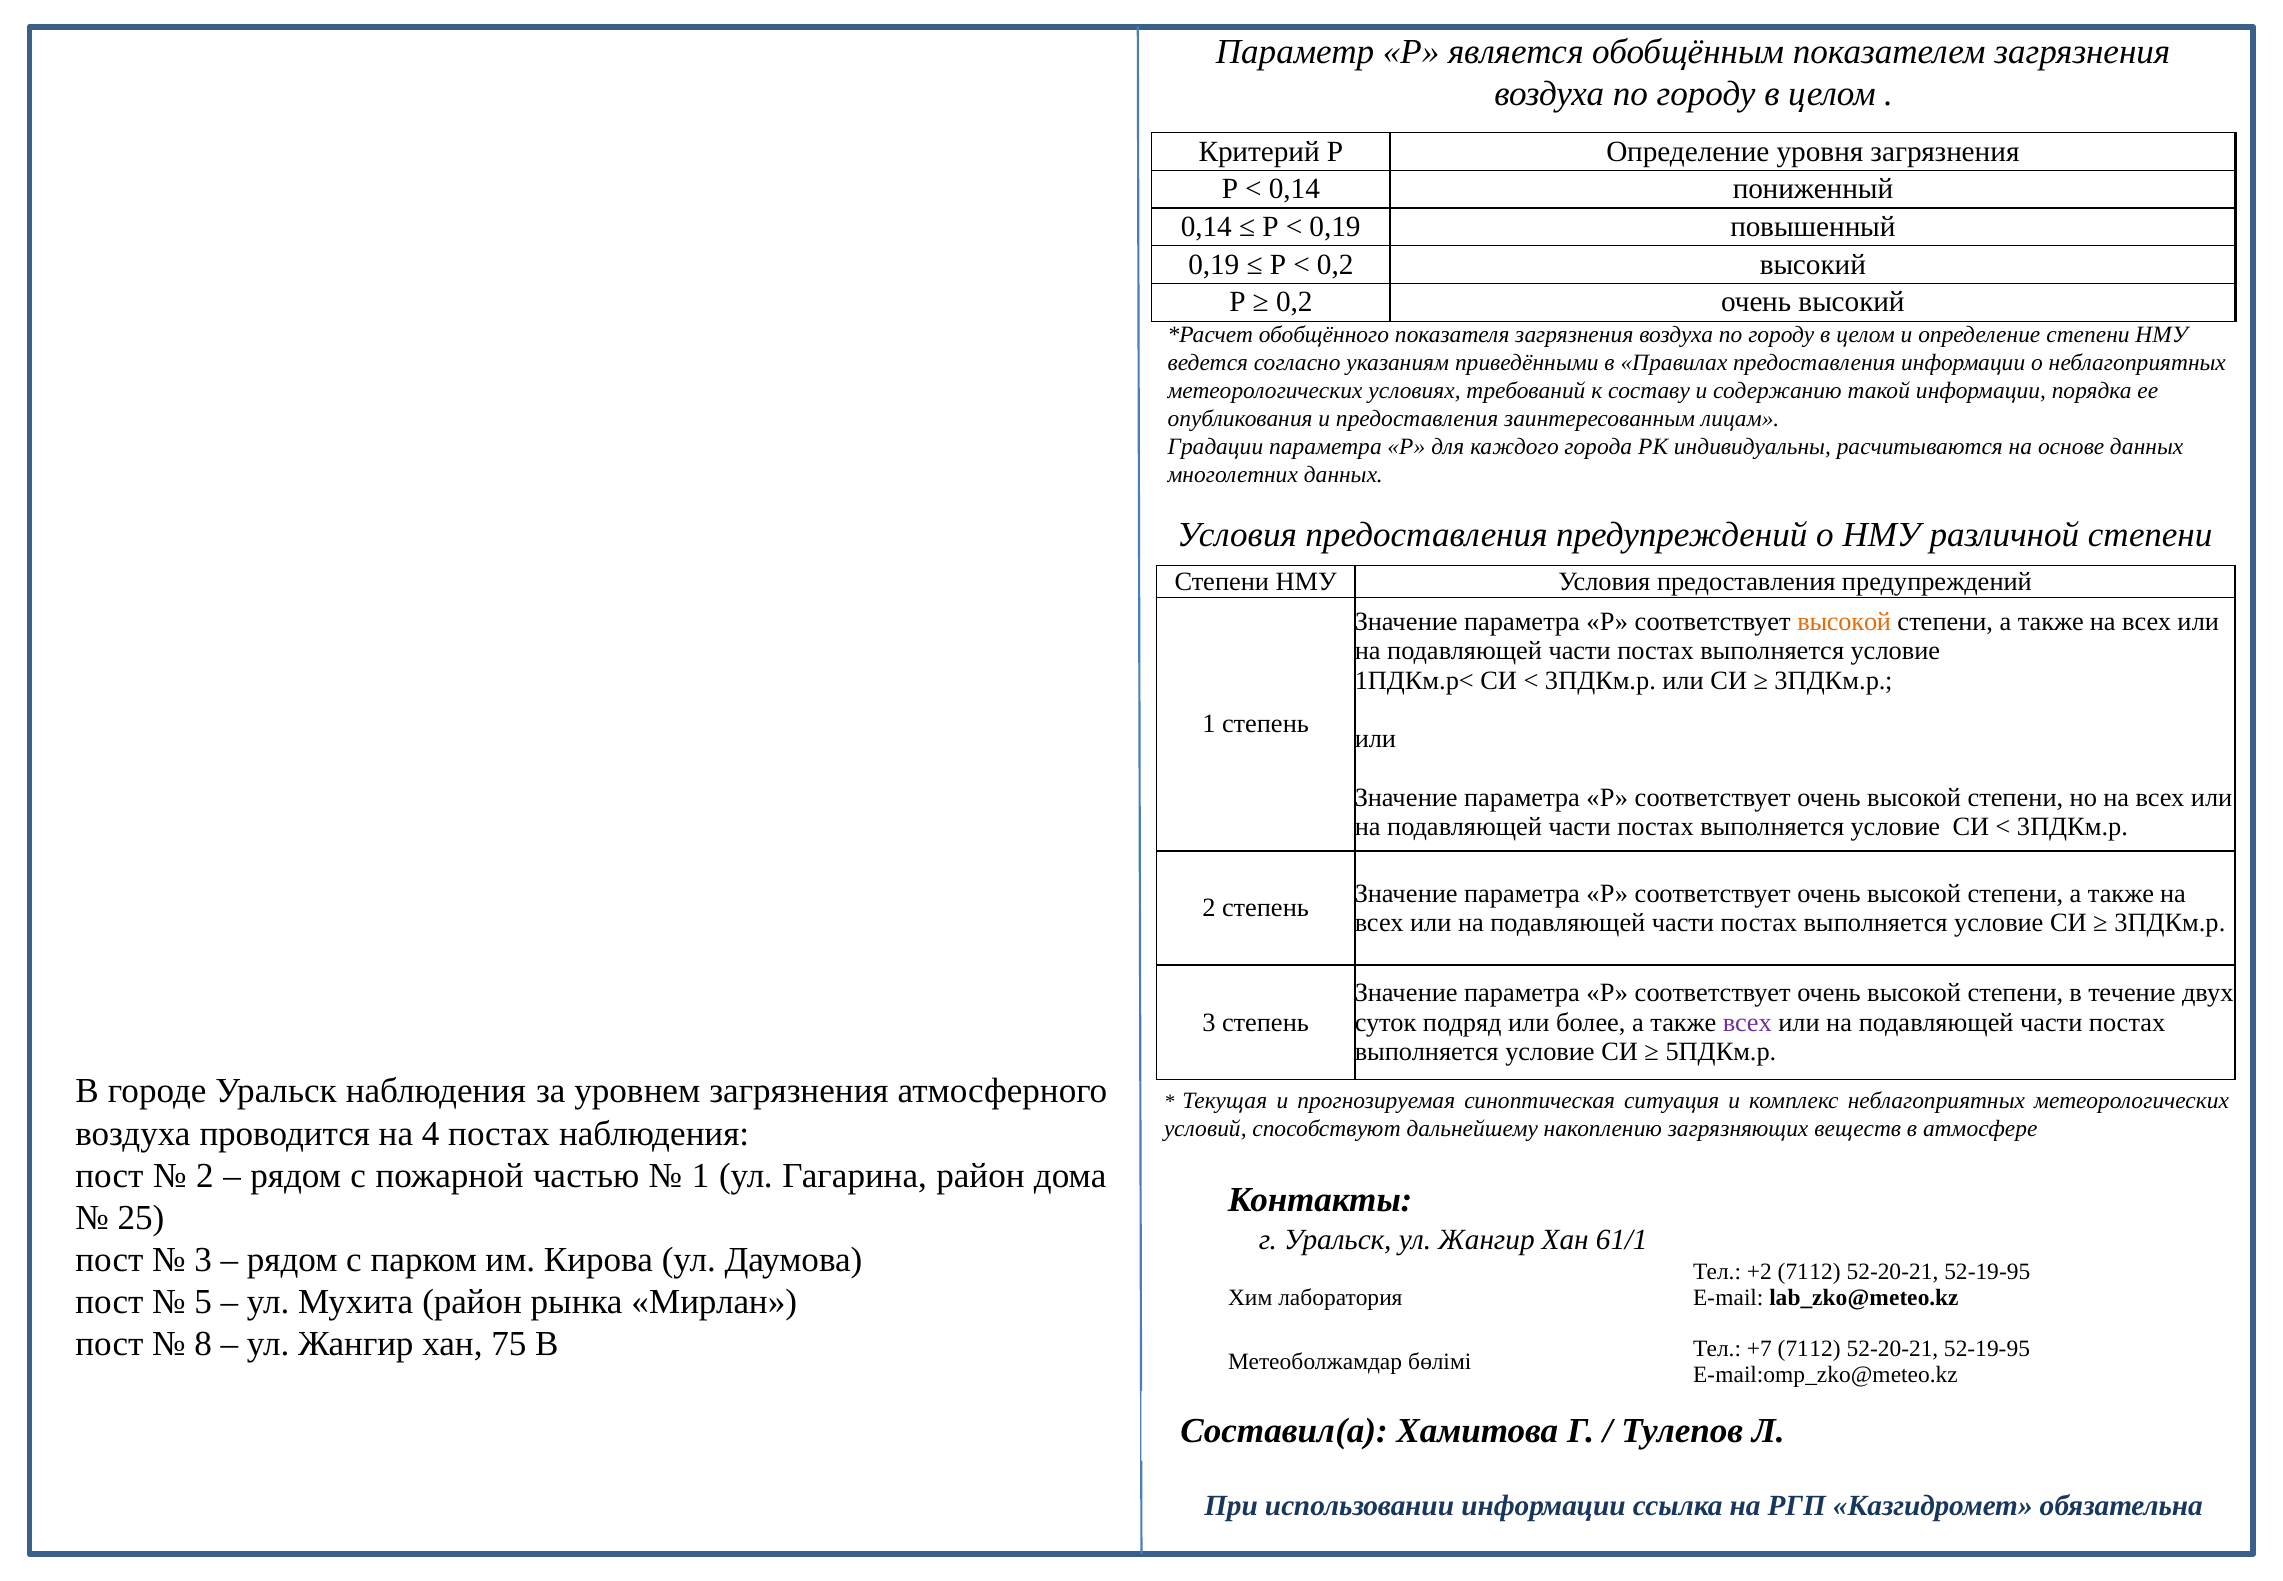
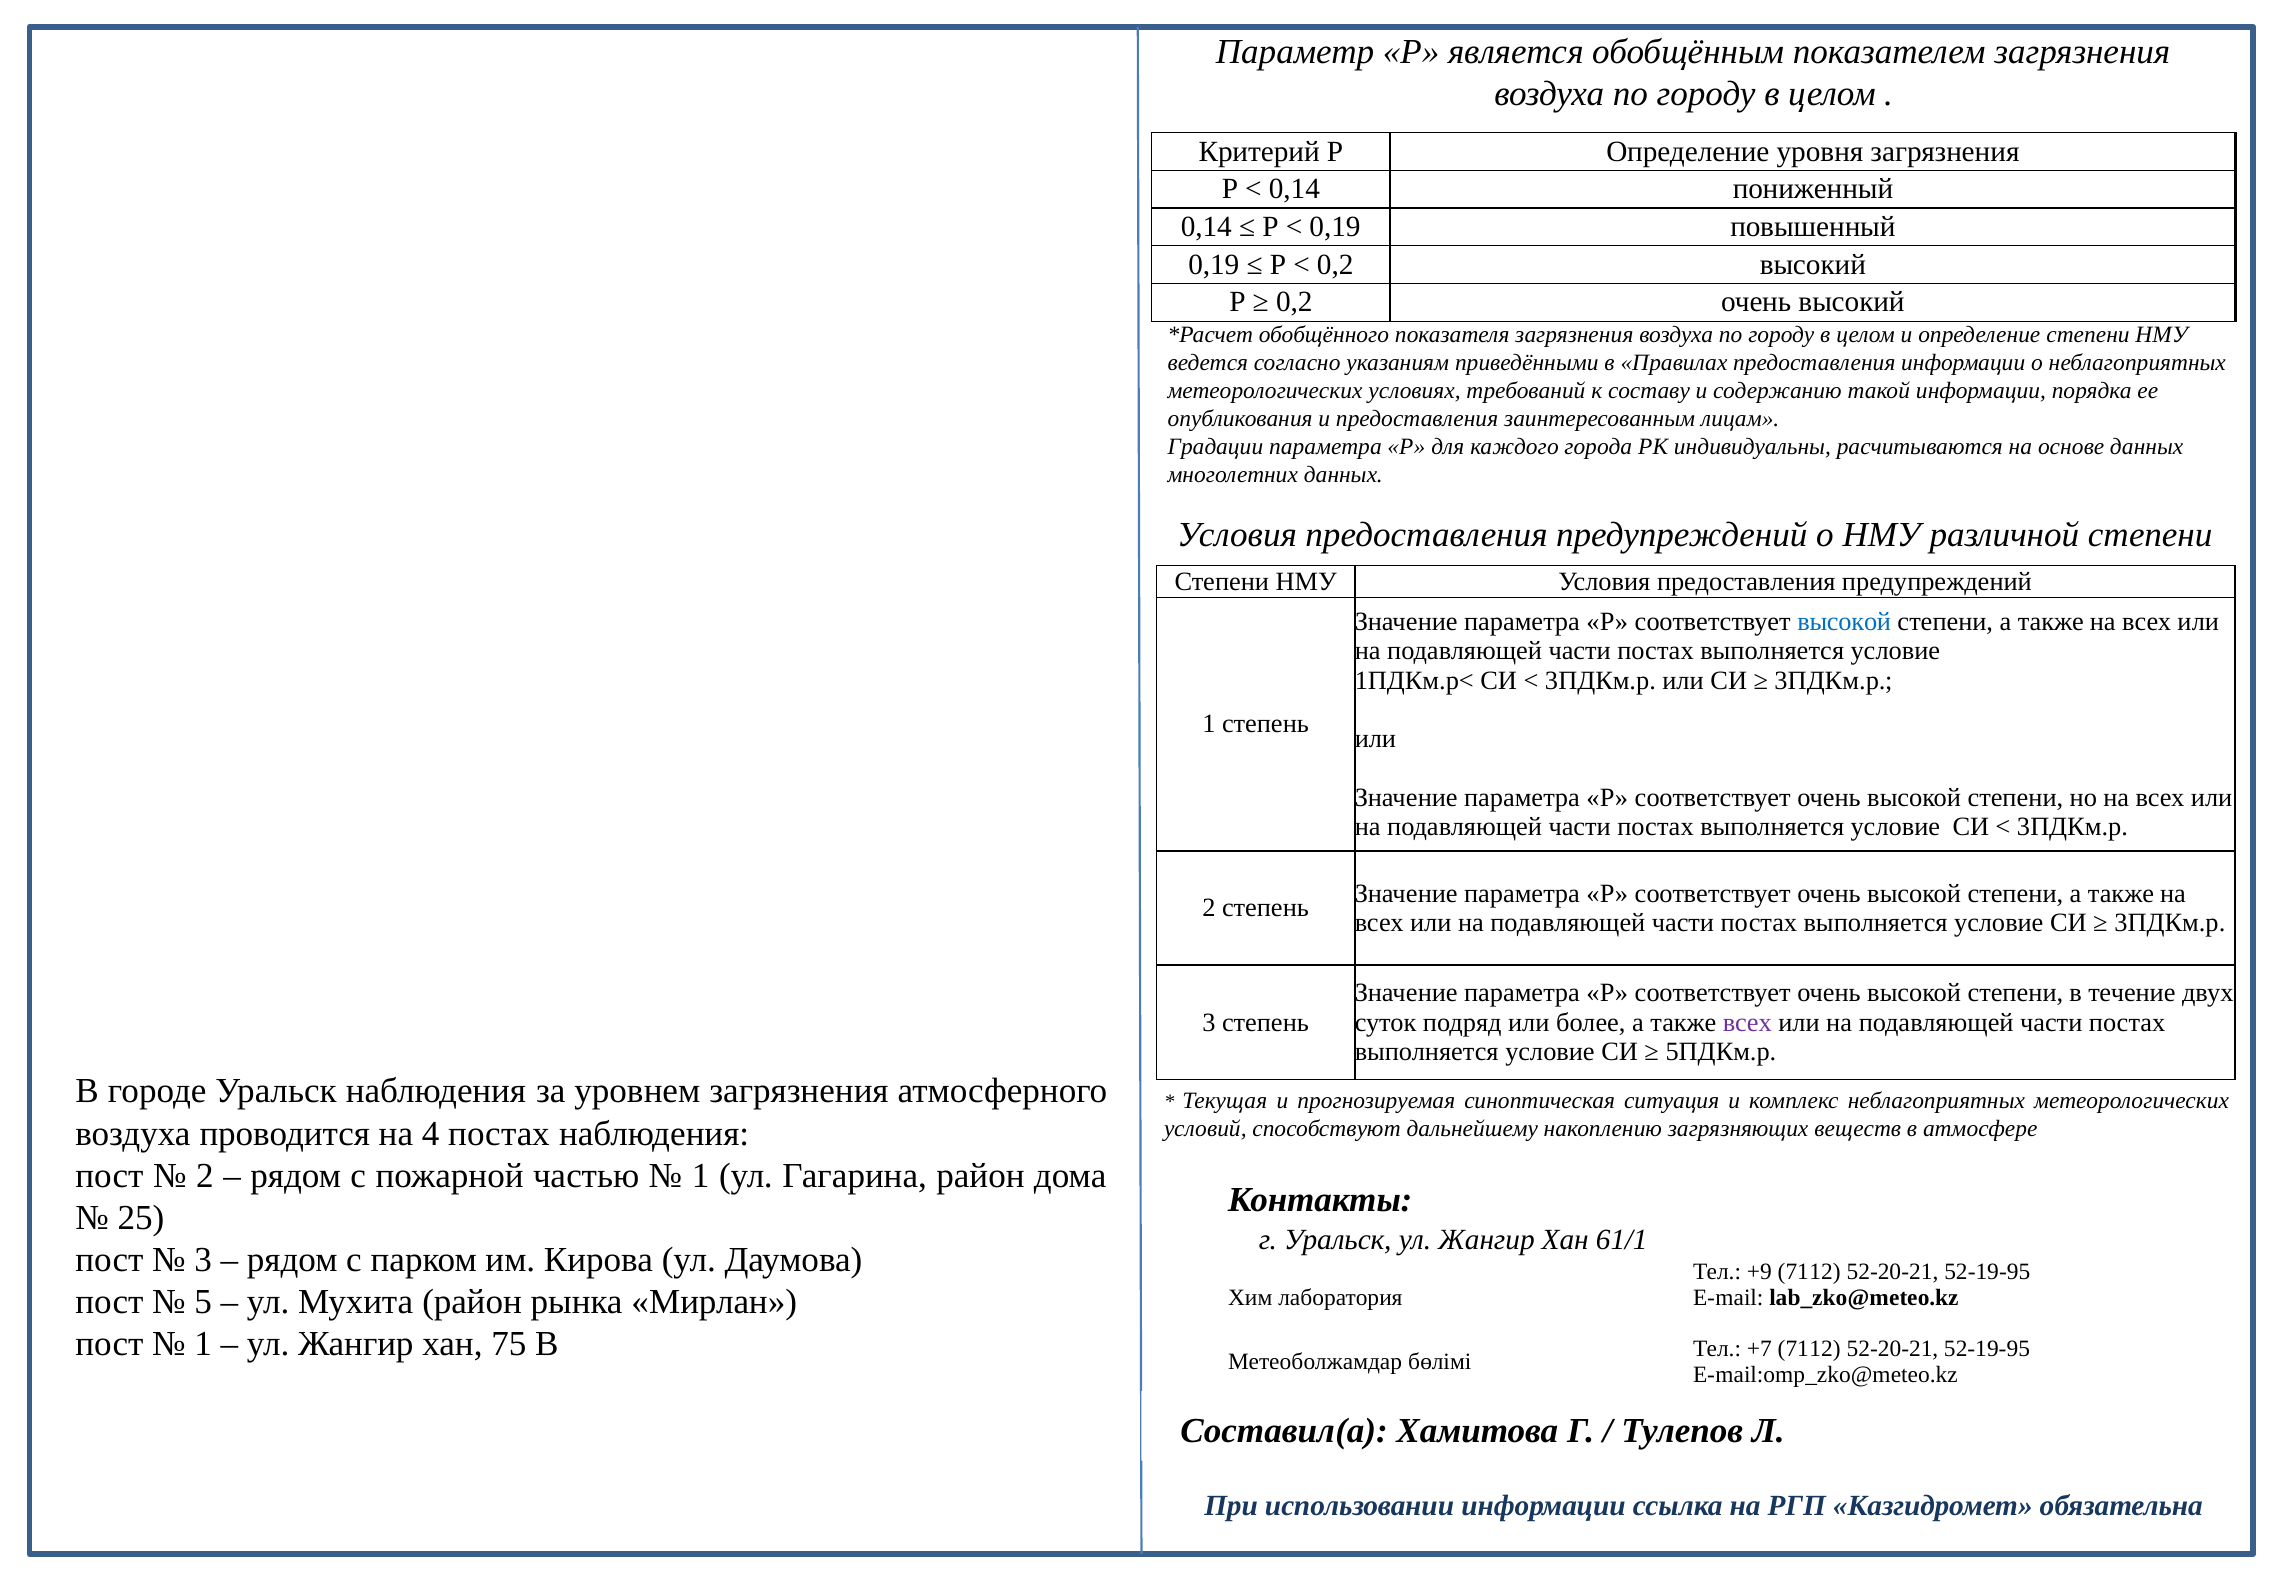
высокой at (1844, 622) colour: orange -> blue
+2: +2 -> +9
8 at (203, 1344): 8 -> 1
